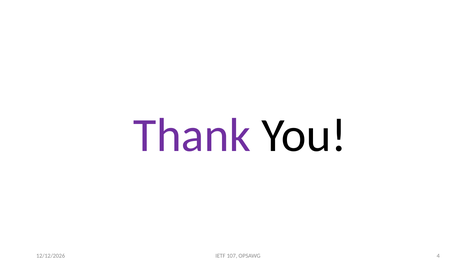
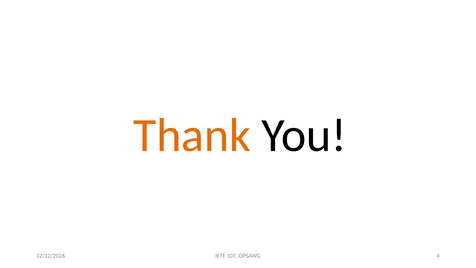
Thank colour: purple -> orange
